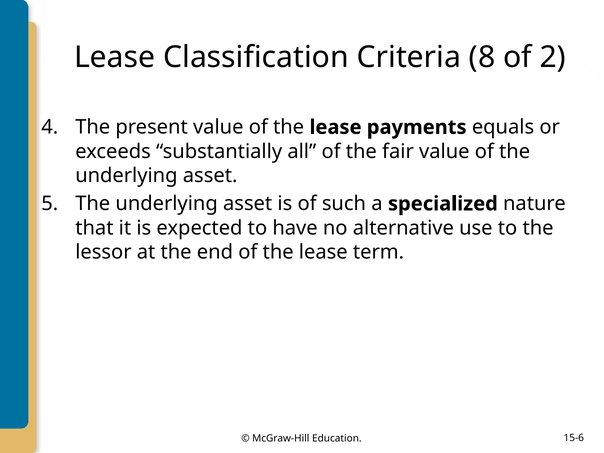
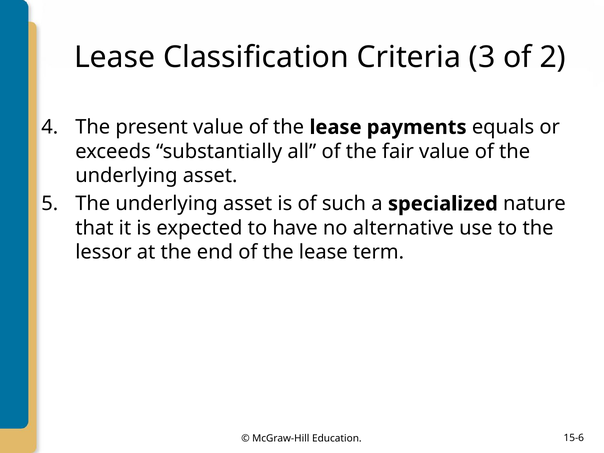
8: 8 -> 3
